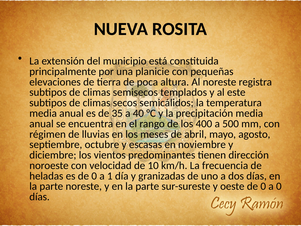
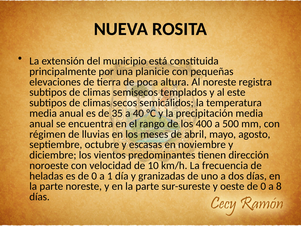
a 0: 0 -> 8
